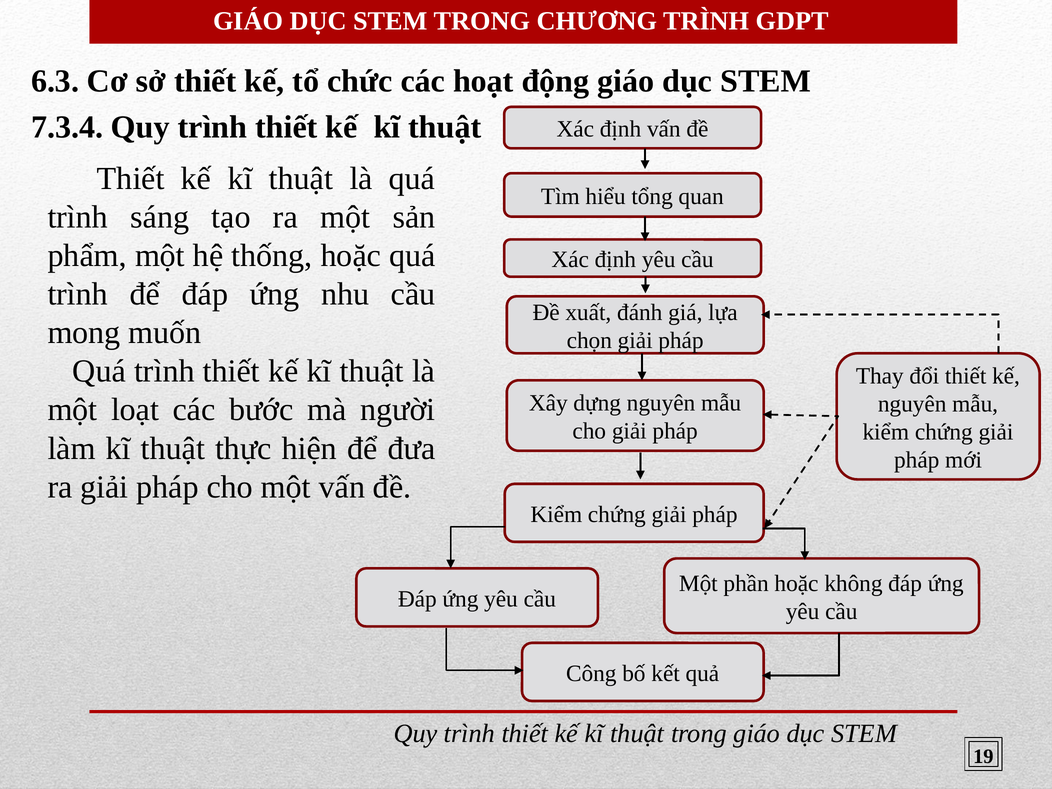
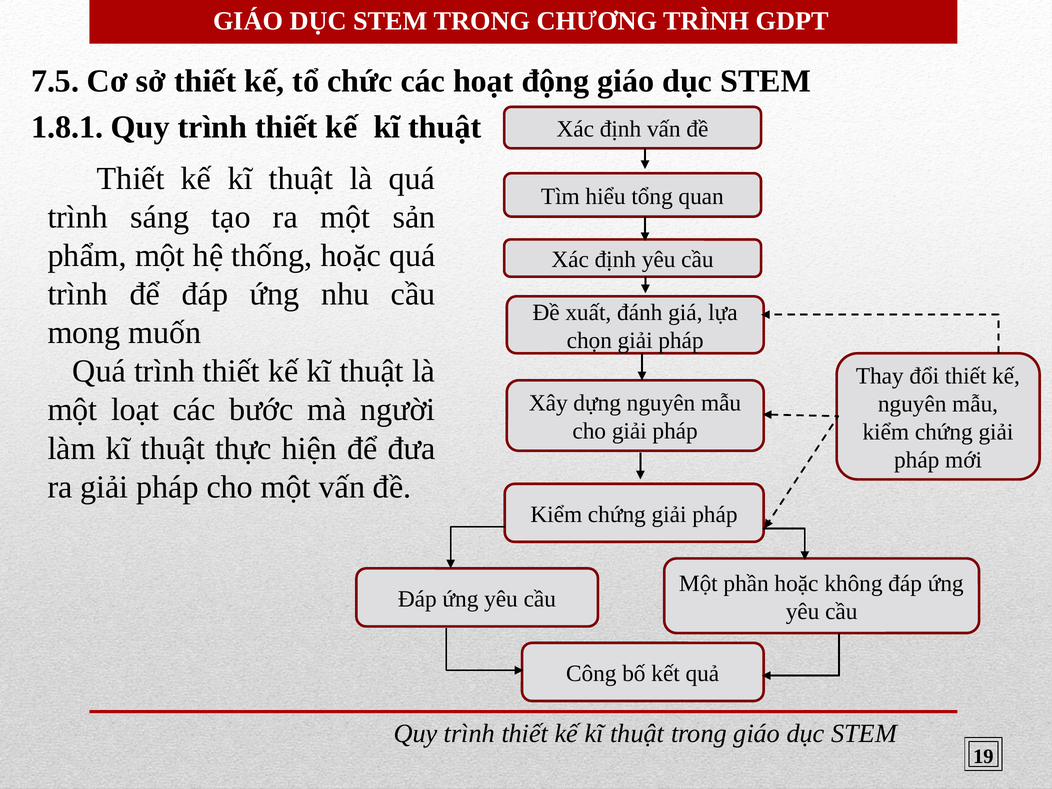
6.3: 6.3 -> 7.5
7.3.4: 7.3.4 -> 1.8.1
